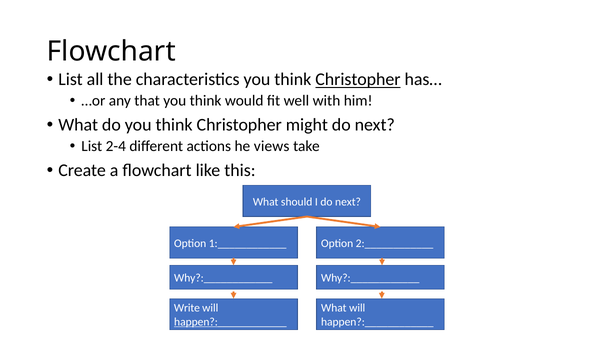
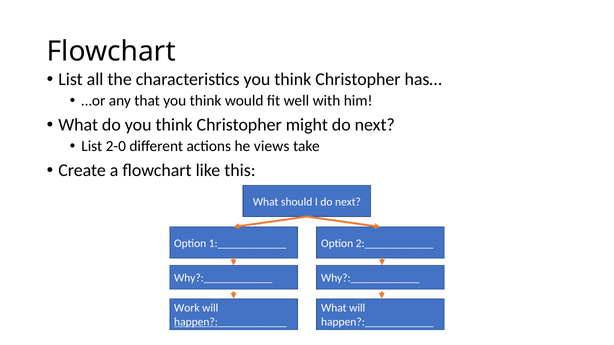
Christopher at (358, 80) underline: present -> none
2-4: 2-4 -> 2-0
Write: Write -> Work
